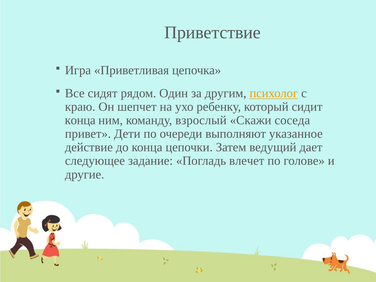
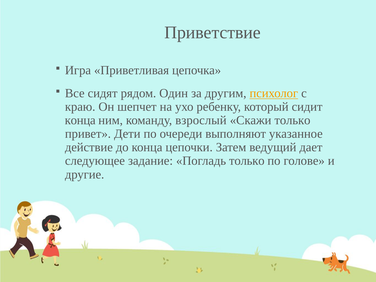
Скажи соседа: соседа -> только
Погладь влечет: влечет -> только
